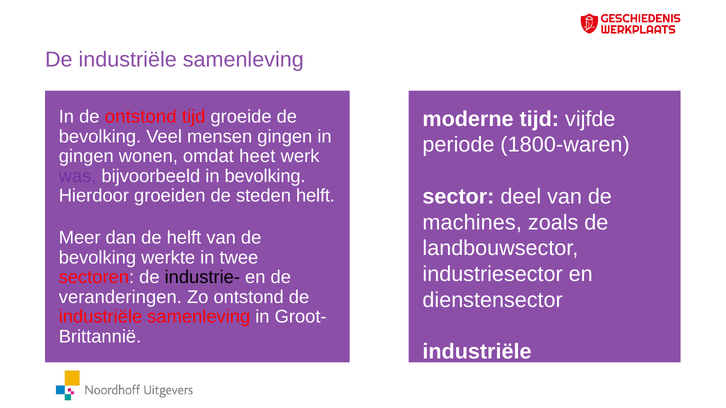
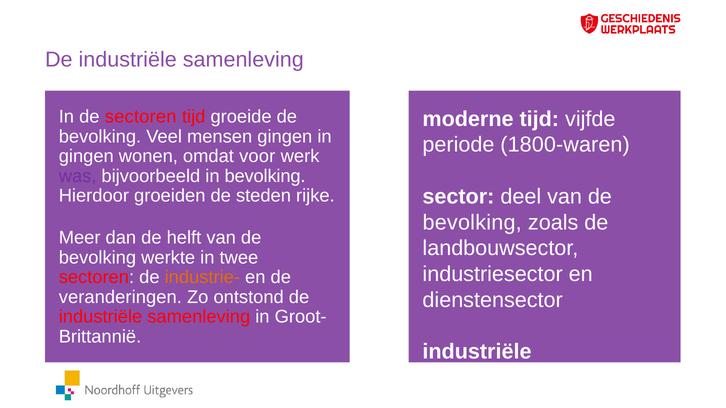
de ontstond: ontstond -> sectoren
heet: heet -> voor
steden helft: helft -> rijke
machines at (472, 223): machines -> bevolking
industrie- colour: black -> orange
